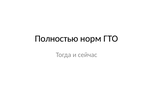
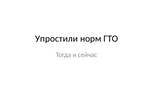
Полностью: Полностью -> Упростили
